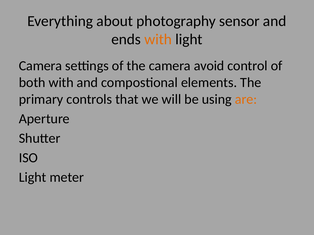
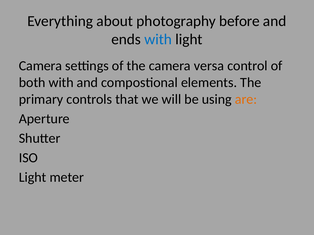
sensor: sensor -> before
with at (158, 40) colour: orange -> blue
avoid: avoid -> versa
